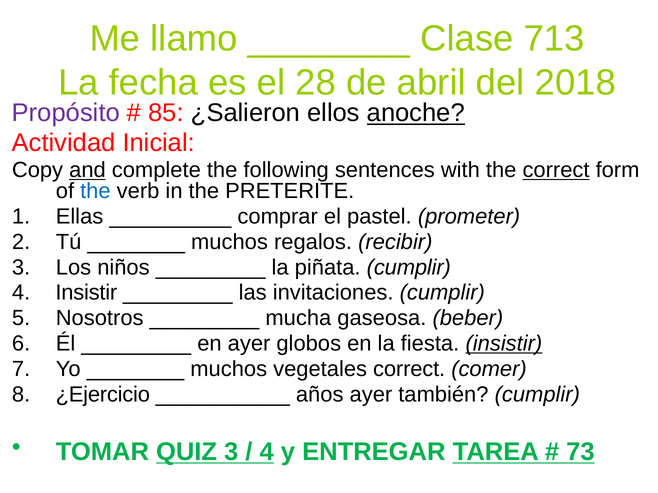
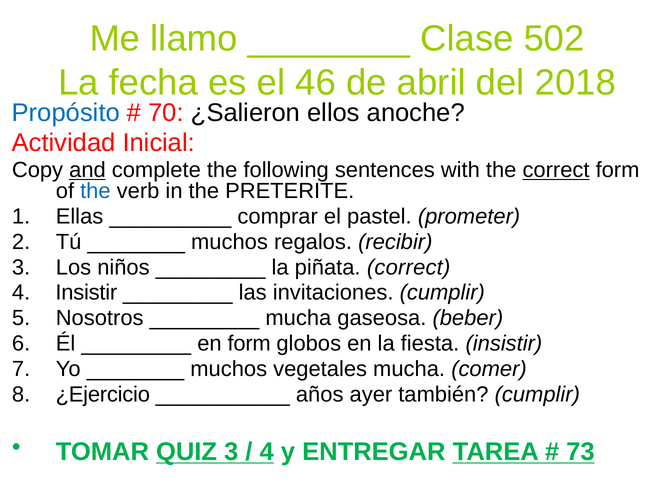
713: 713 -> 502
28: 28 -> 46
Propósito colour: purple -> blue
85: 85 -> 70
anoche underline: present -> none
piñata cumplir: cumplir -> correct
en ayer: ayer -> form
insistir at (504, 344) underline: present -> none
vegetales correct: correct -> mucha
